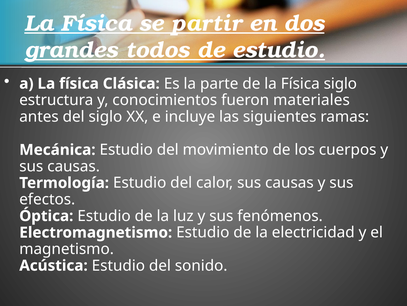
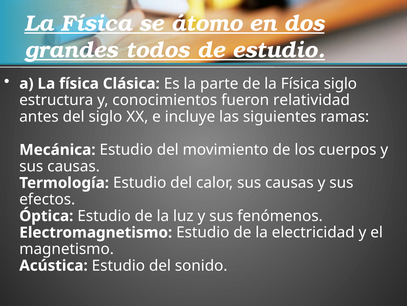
partir: partir -> átomo
materiales: materiales -> relatividad
